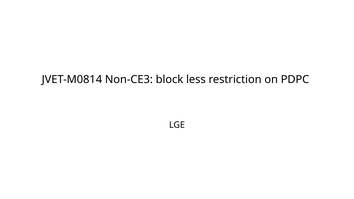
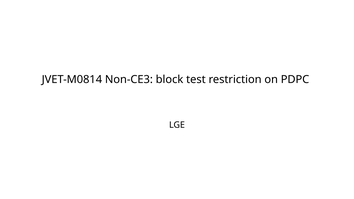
less: less -> test
